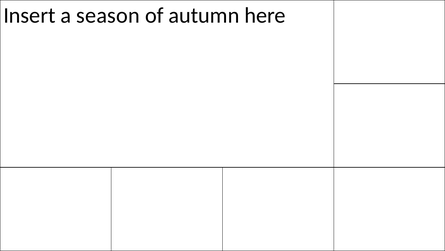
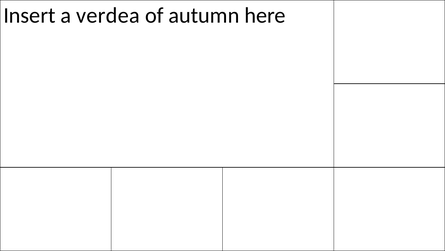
season: season -> verdea
